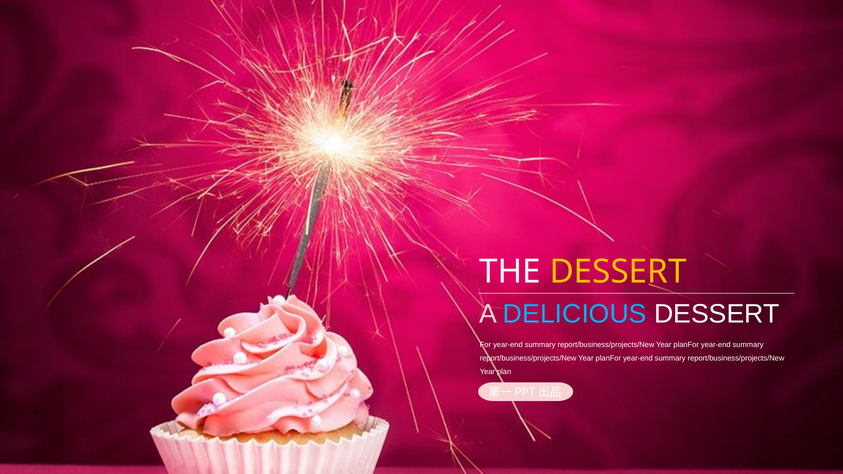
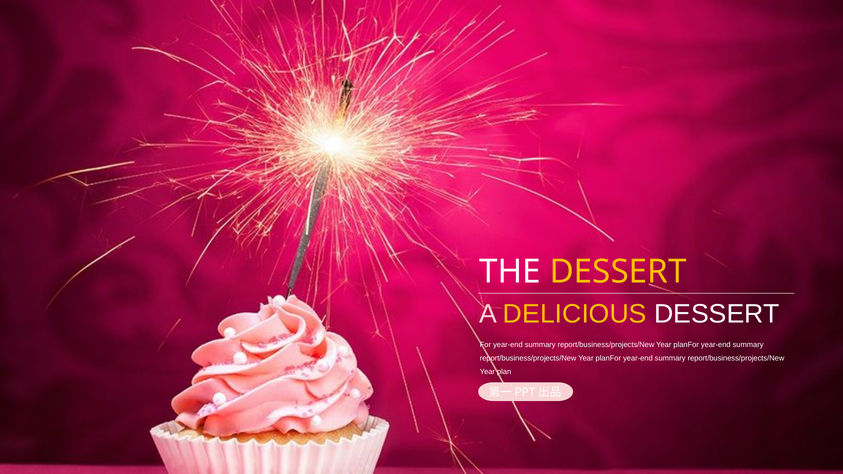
DELICIOUS colour: light blue -> yellow
